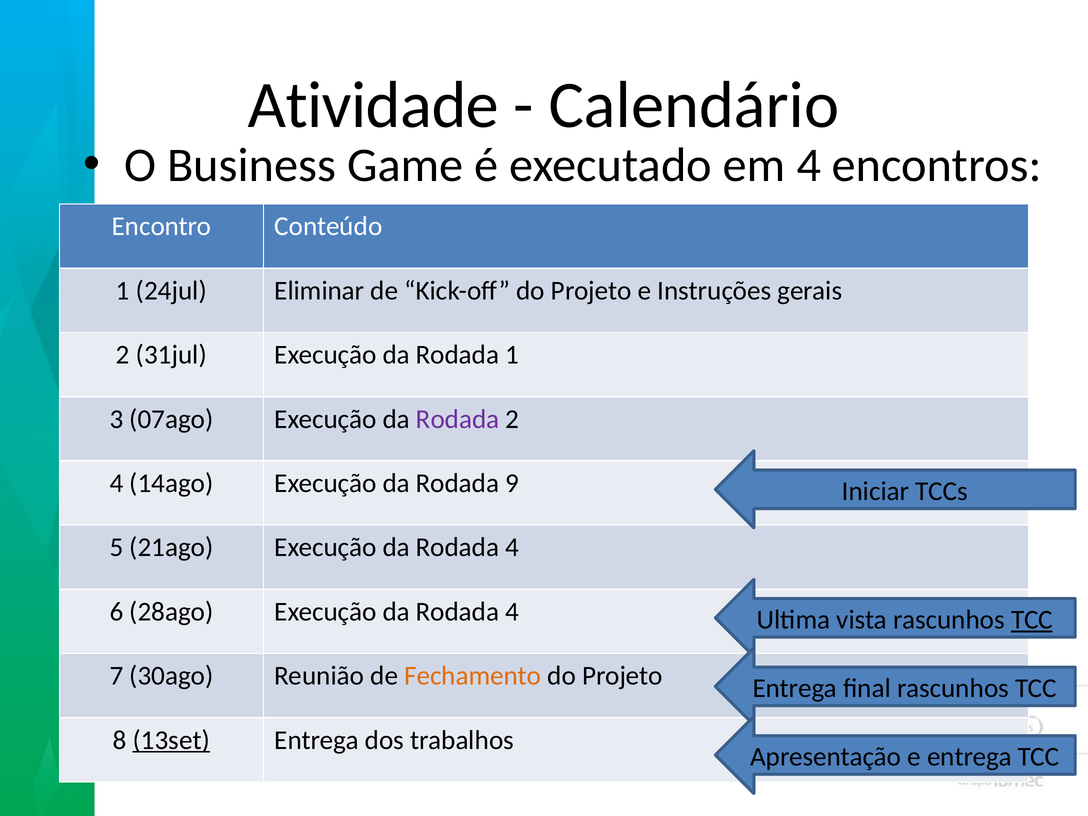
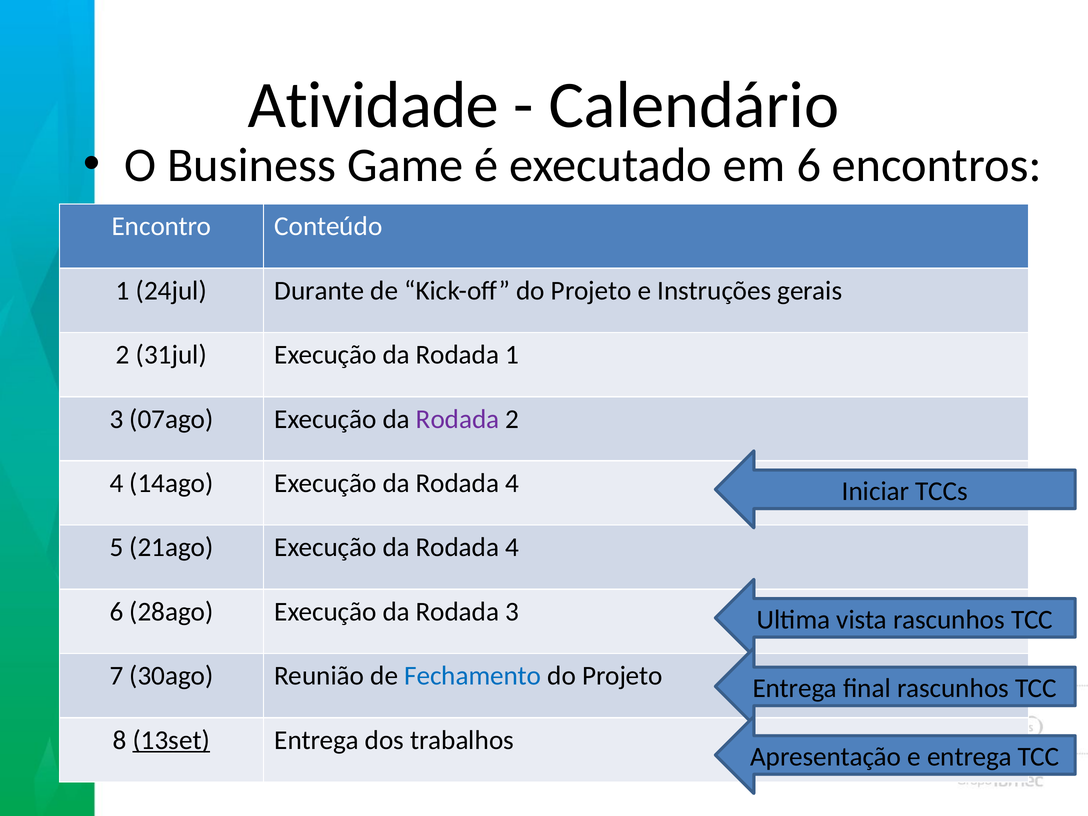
em 4: 4 -> 6
Eliminar: Eliminar -> Durante
9 at (512, 483): 9 -> 4
4 at (512, 612): 4 -> 3
TCC at (1032, 620) underline: present -> none
Fechamento colour: orange -> blue
